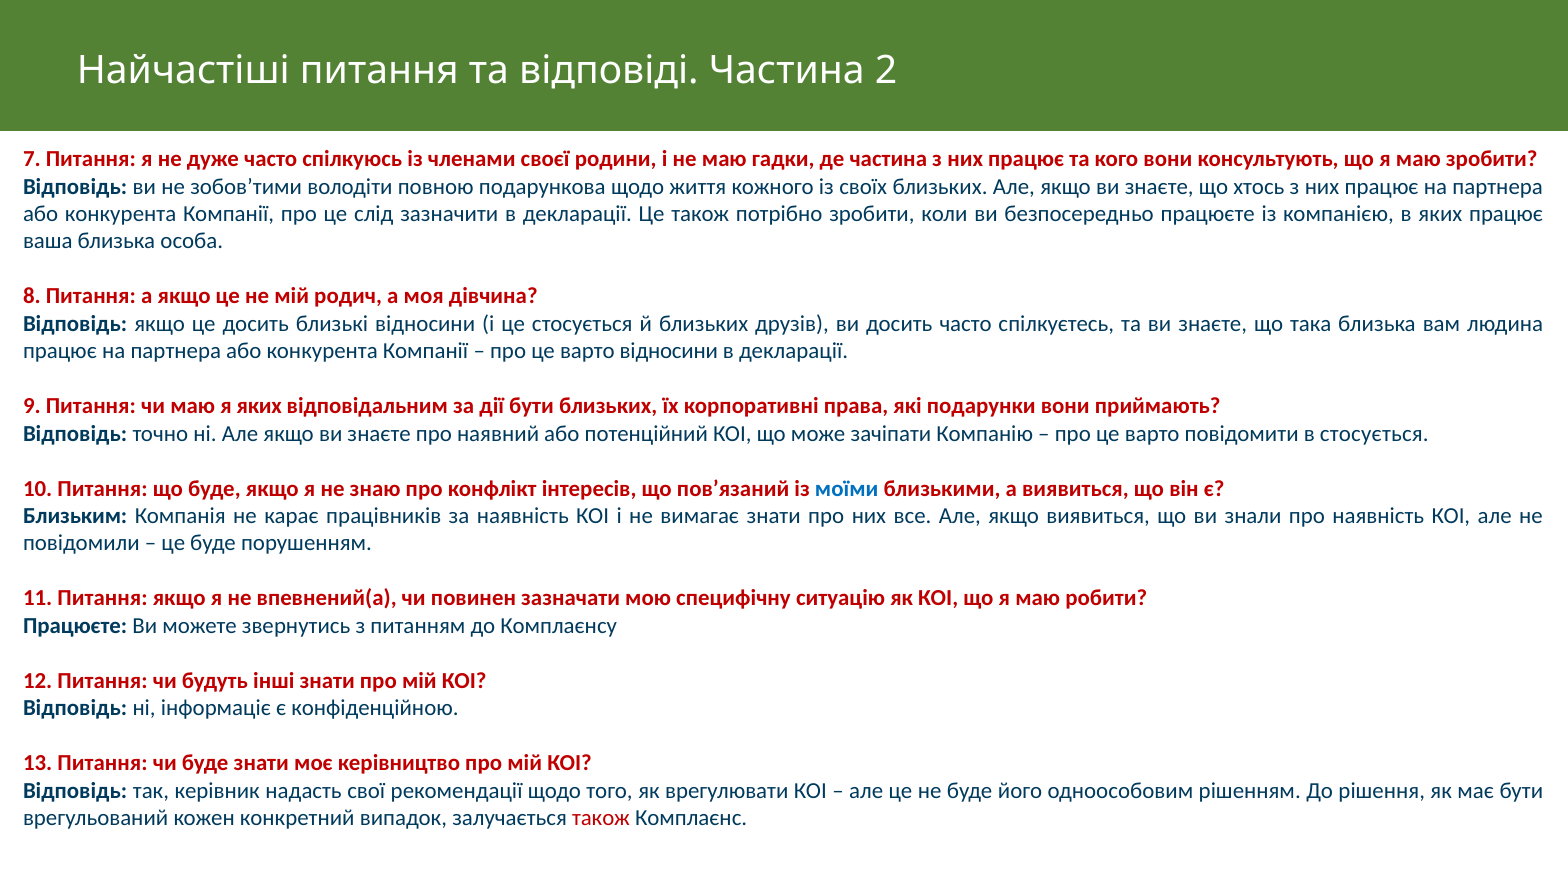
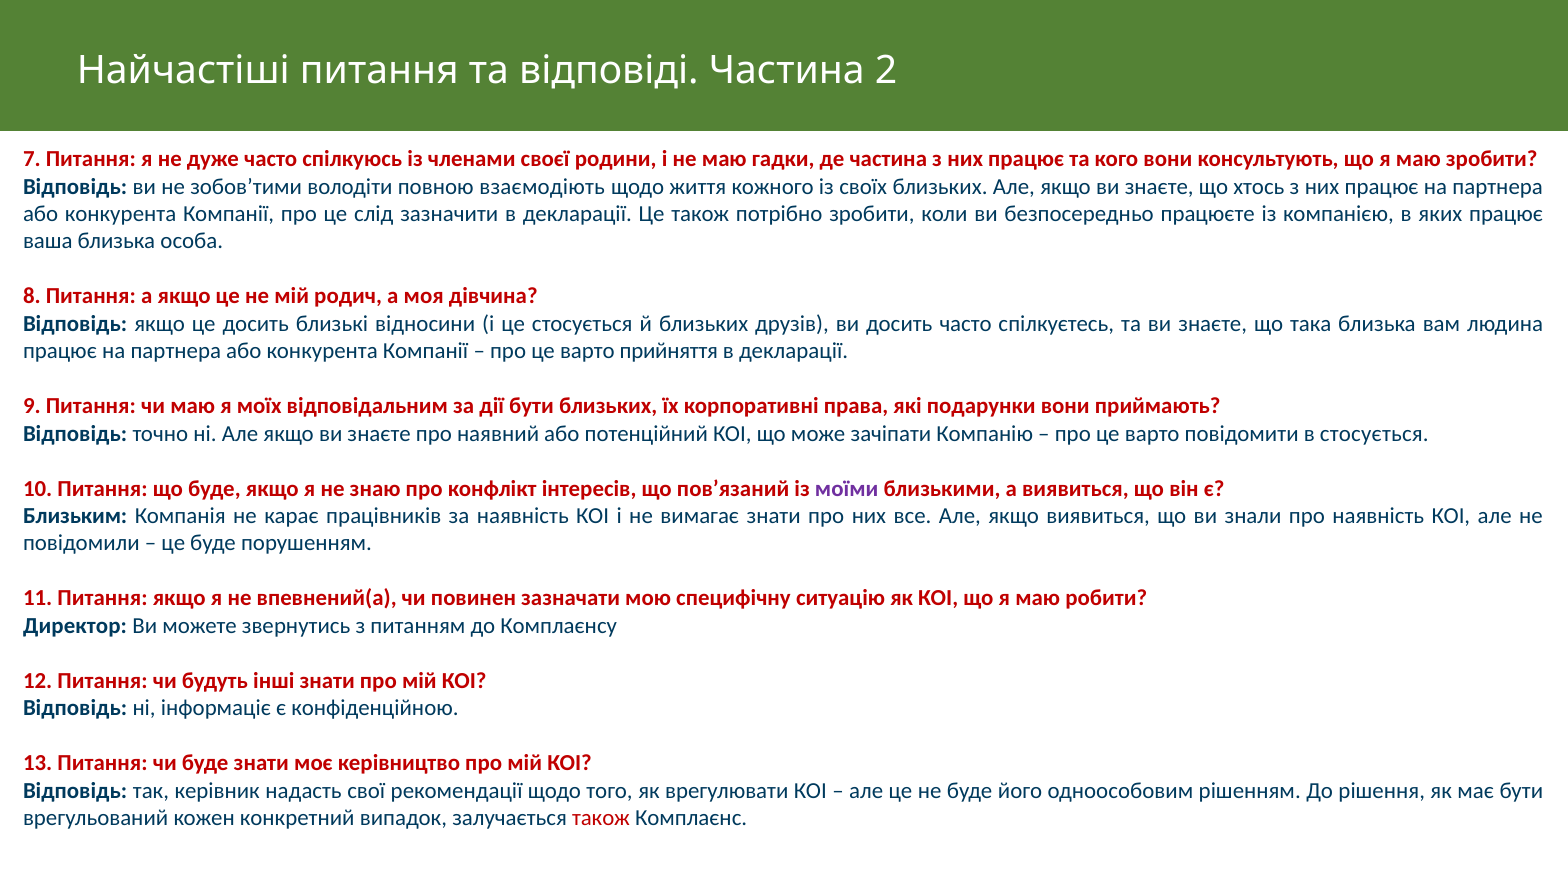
подарункова: подарункова -> взаємодіють
варто відносини: відносини -> прийняття
я яких: яких -> моїх
моїми colour: blue -> purple
Працюєте at (75, 626): Працюєте -> Директор
